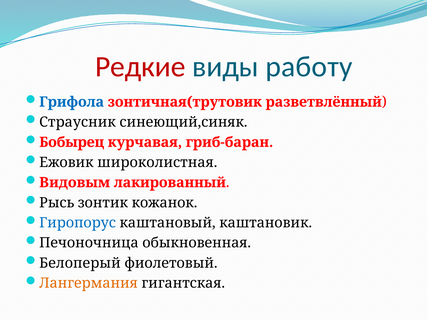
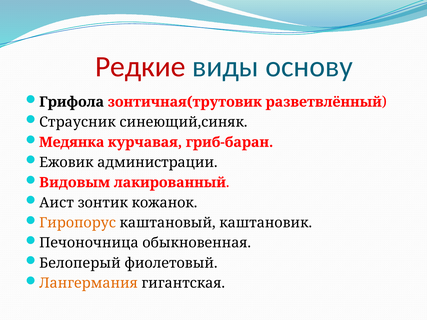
работу: работу -> основу
Грифола colour: blue -> black
Бобырец: Бобырец -> Медянка
широколистная: широколистная -> администрации
Рысь: Рысь -> Аист
Гиропорус colour: blue -> orange
